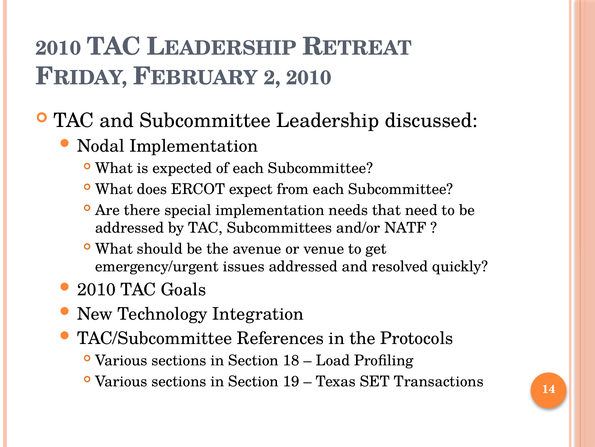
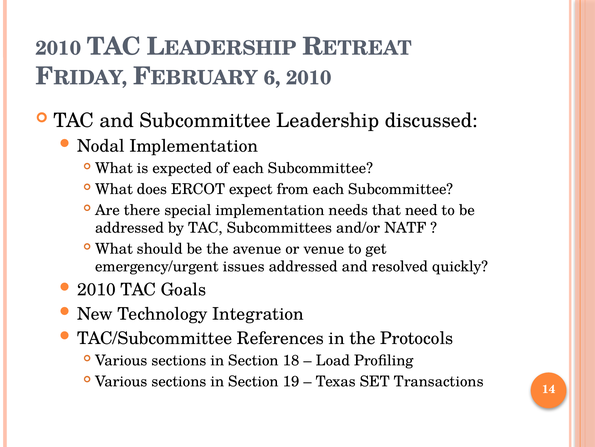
2: 2 -> 6
